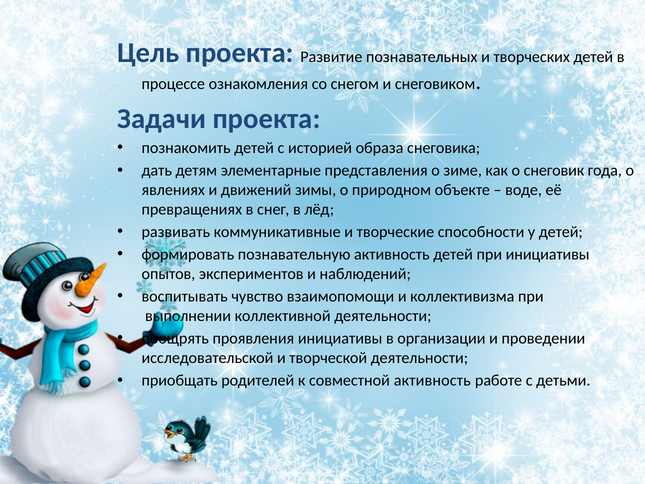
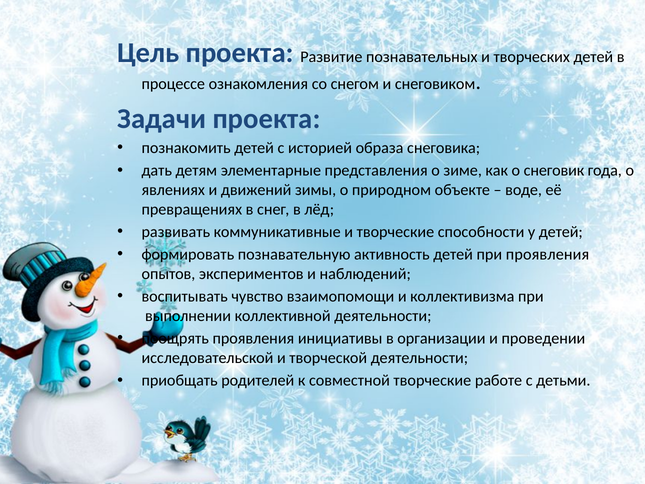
при инициативы: инициативы -> проявления
совместной активность: активность -> творческие
